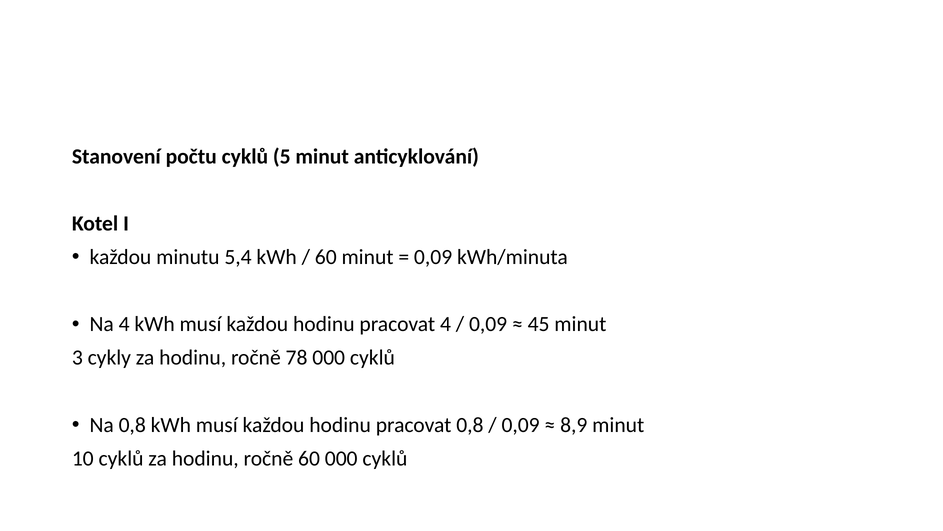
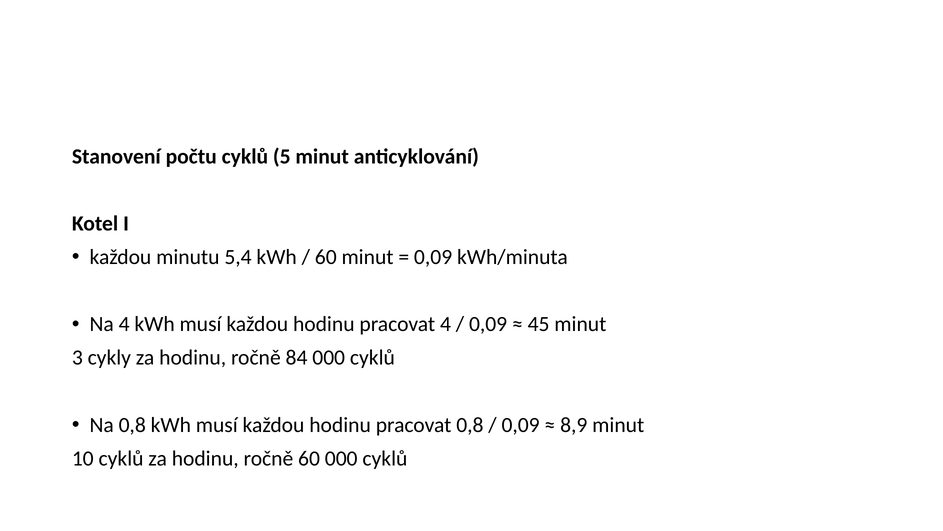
78: 78 -> 84
